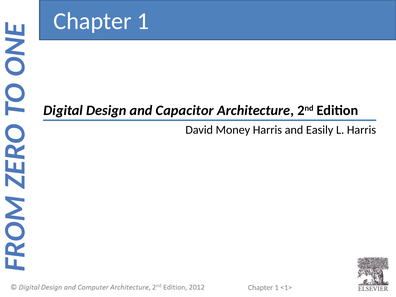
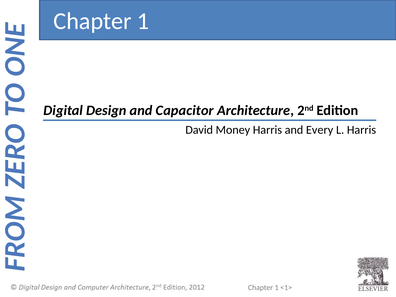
Easily: Easily -> Every
